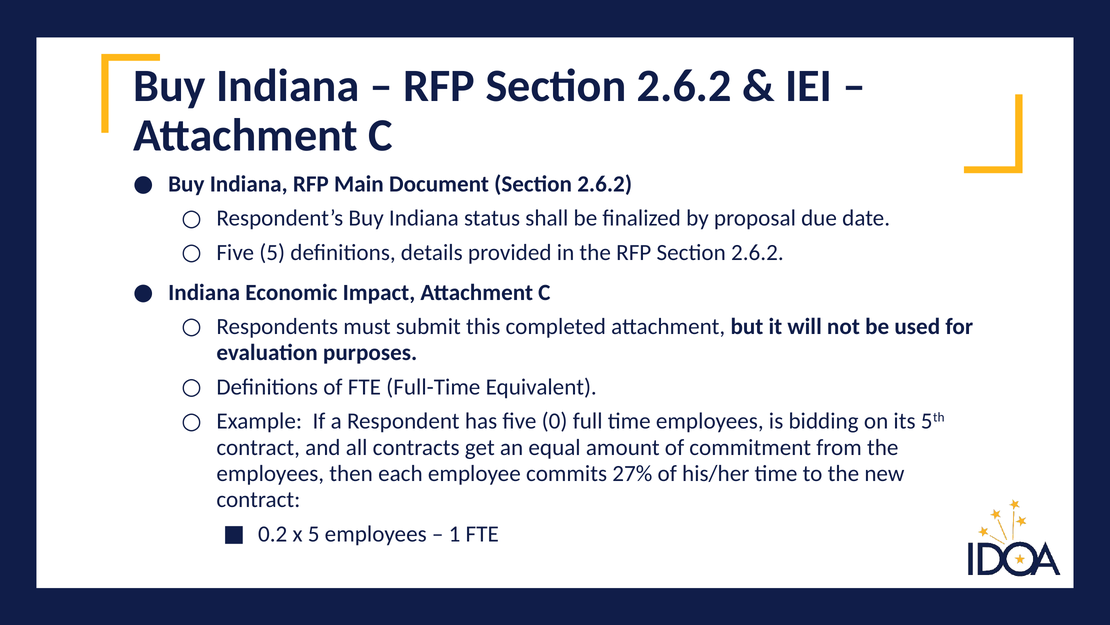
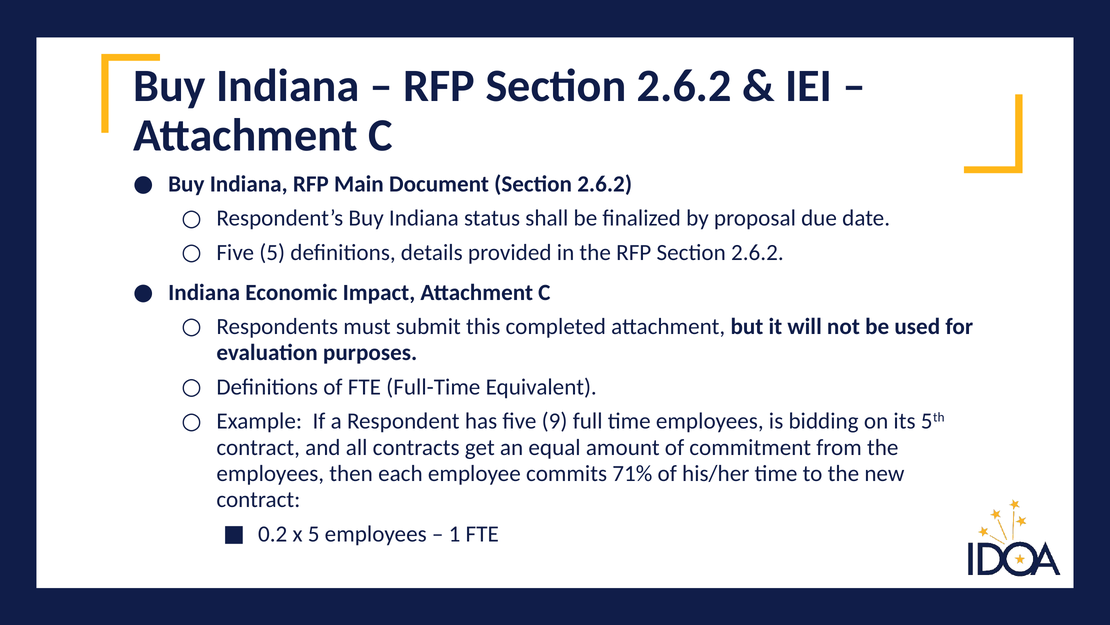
0: 0 -> 9
27%: 27% -> 71%
